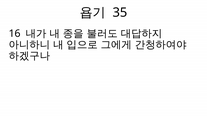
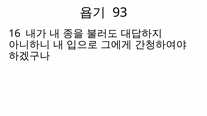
35: 35 -> 93
